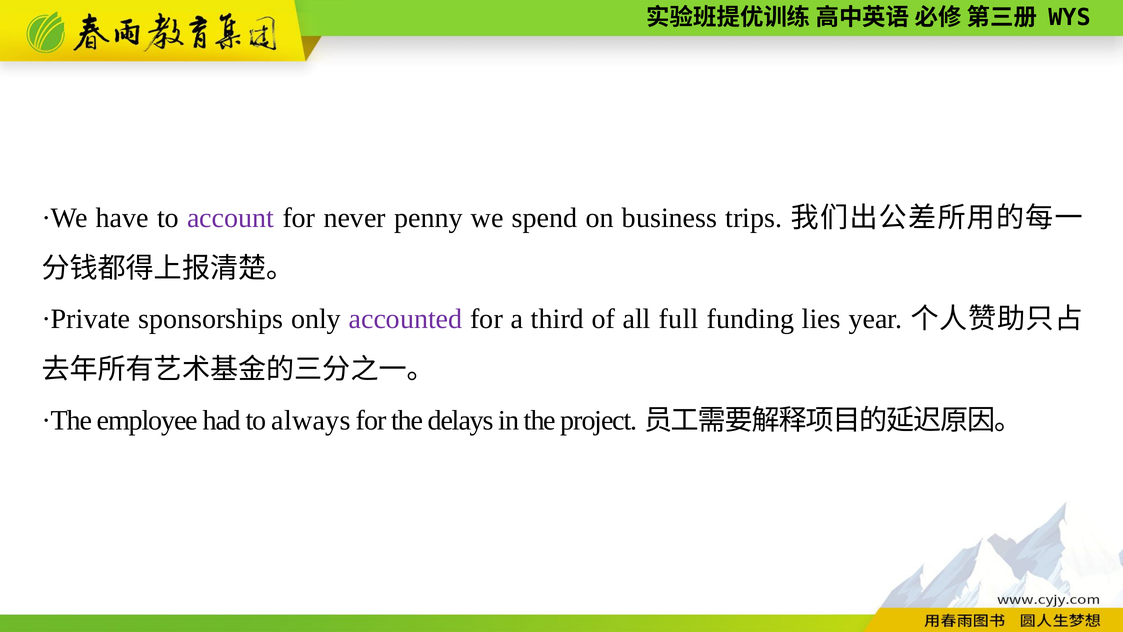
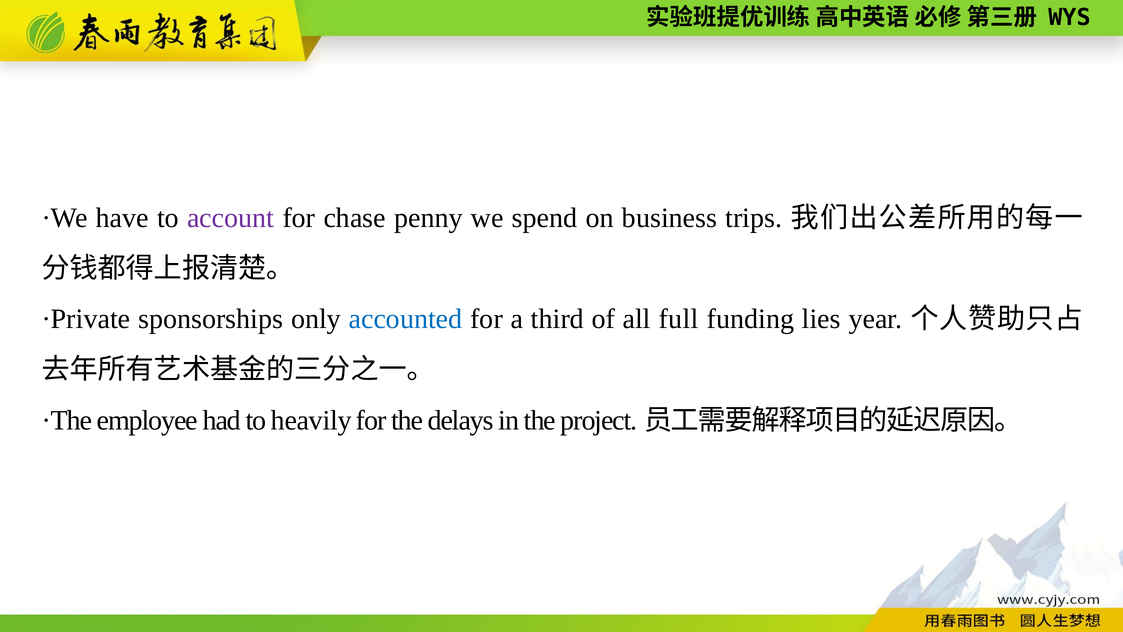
never: never -> chase
accounted colour: purple -> blue
always: always -> heavily
